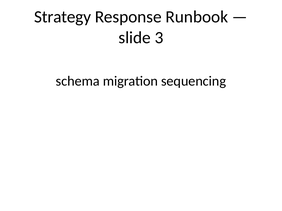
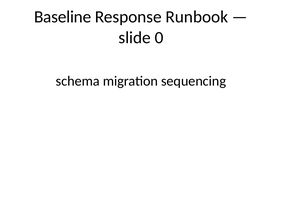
Strategy: Strategy -> Baseline
3: 3 -> 0
